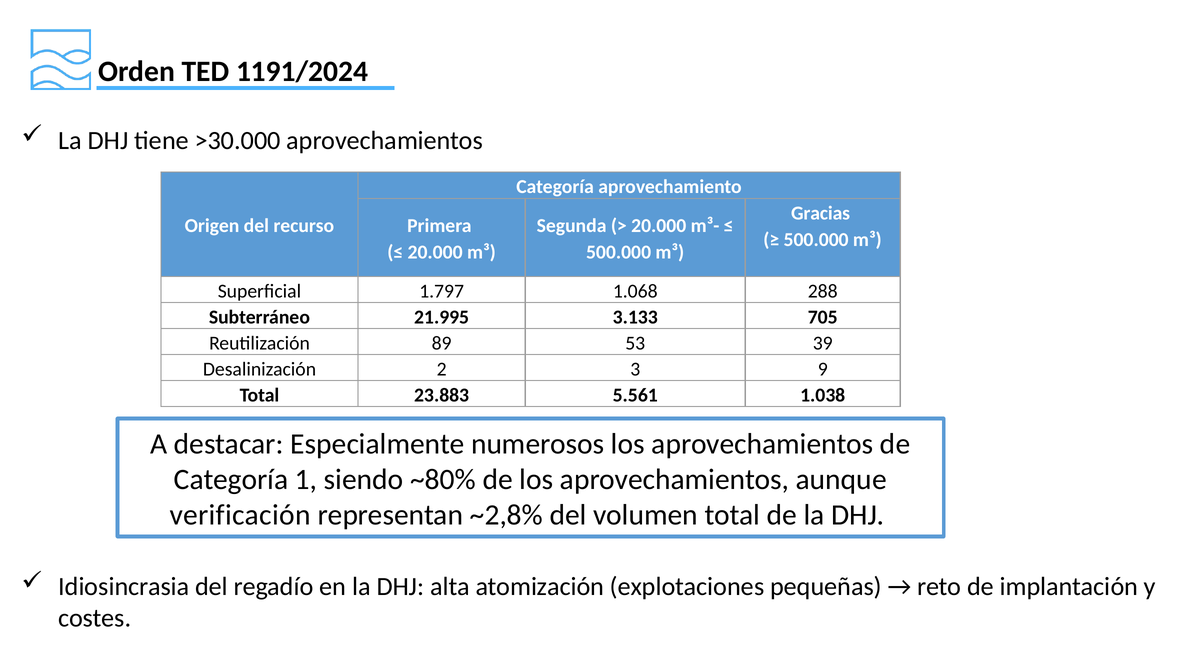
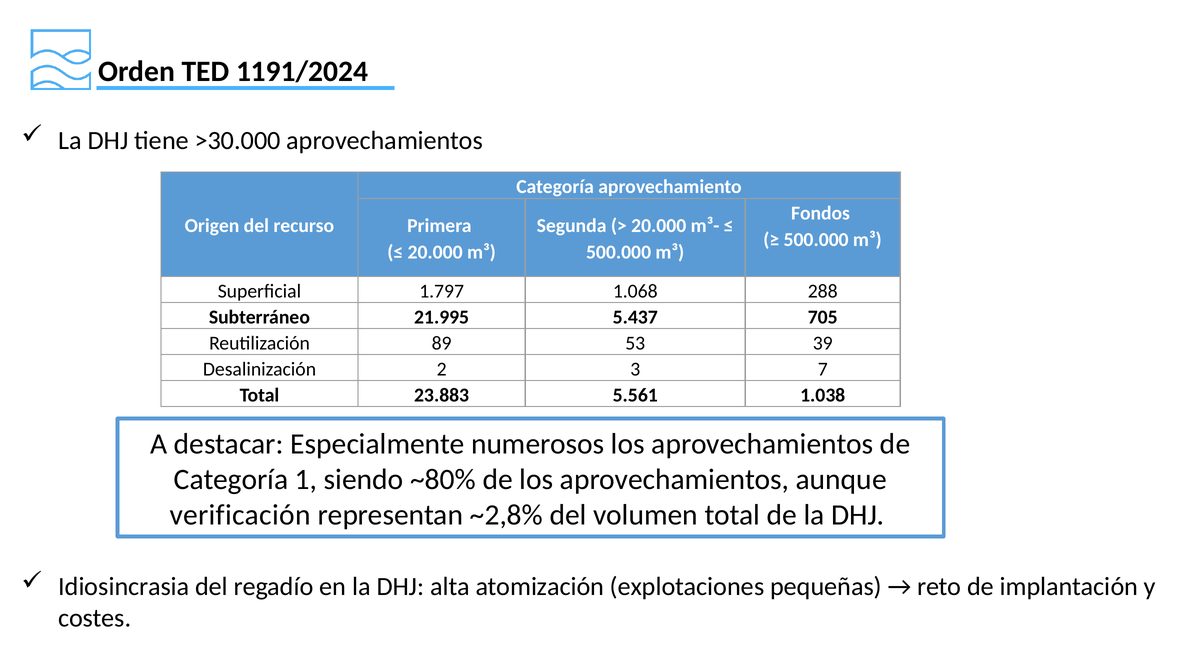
Gracias: Gracias -> Fondos
3.133: 3.133 -> 5.437
9: 9 -> 7
